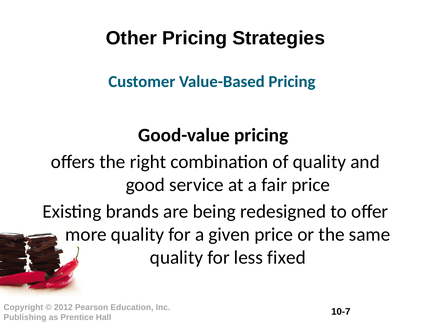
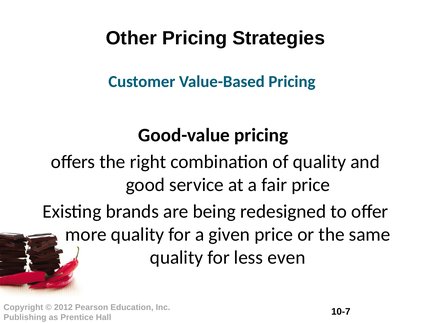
fixed: fixed -> even
